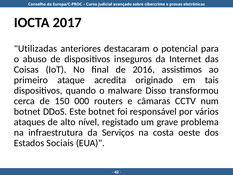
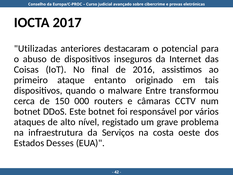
acredita: acredita -> entanto
Disso: Disso -> Entre
Sociais: Sociais -> Desses
